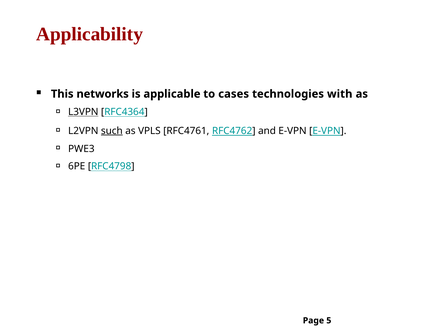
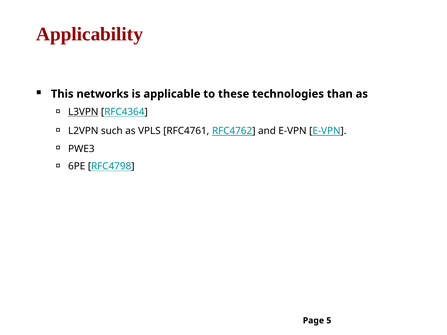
cases: cases -> these
with: with -> than
such underline: present -> none
